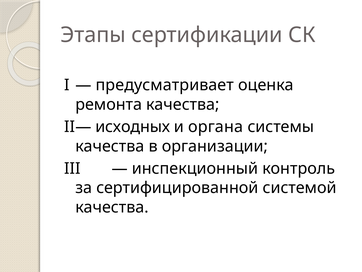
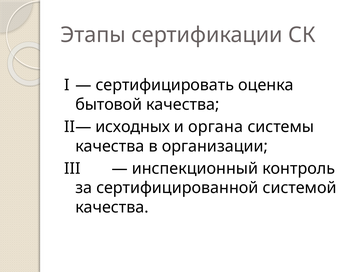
предусматривает: предусматривает -> сертифицировать
ремонта: ремонта -> бытовой
